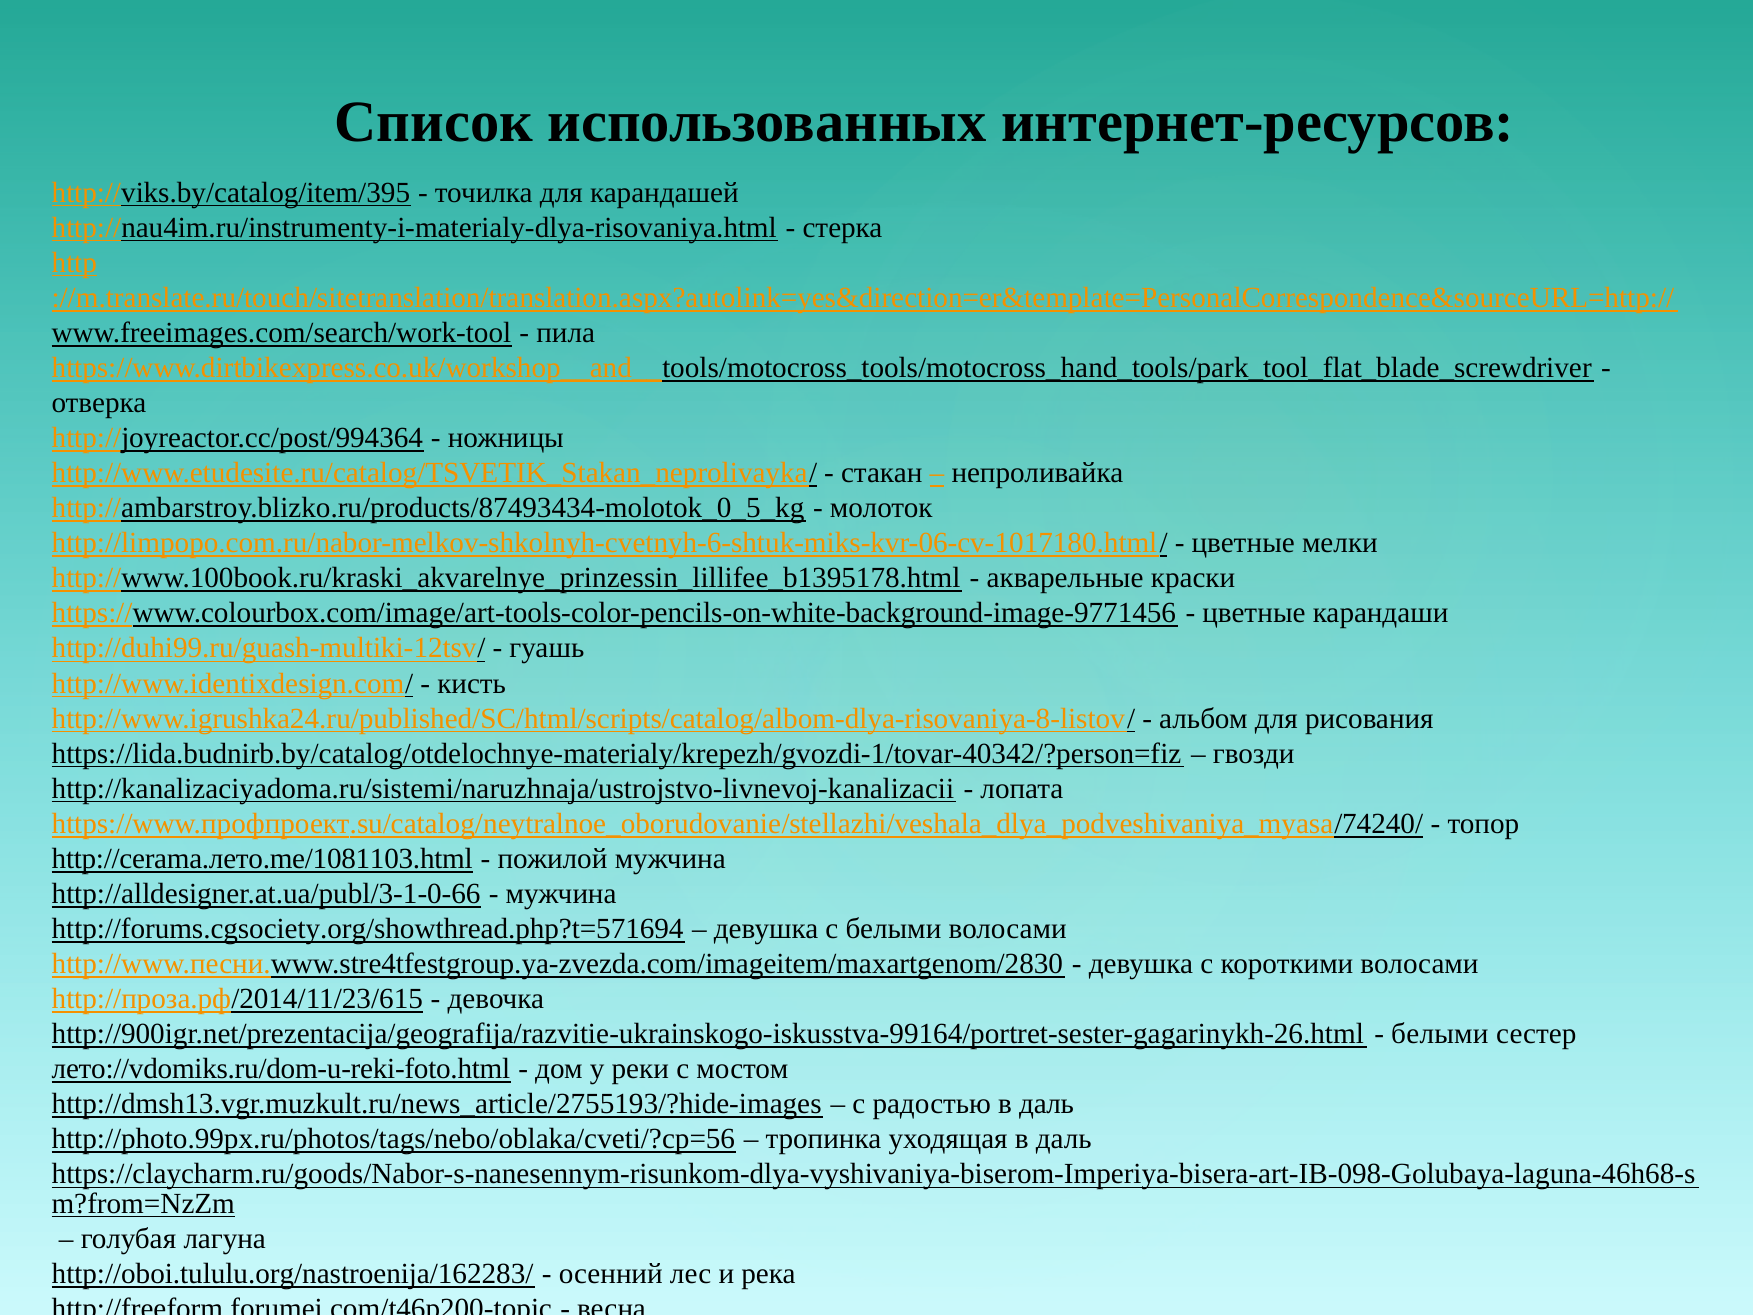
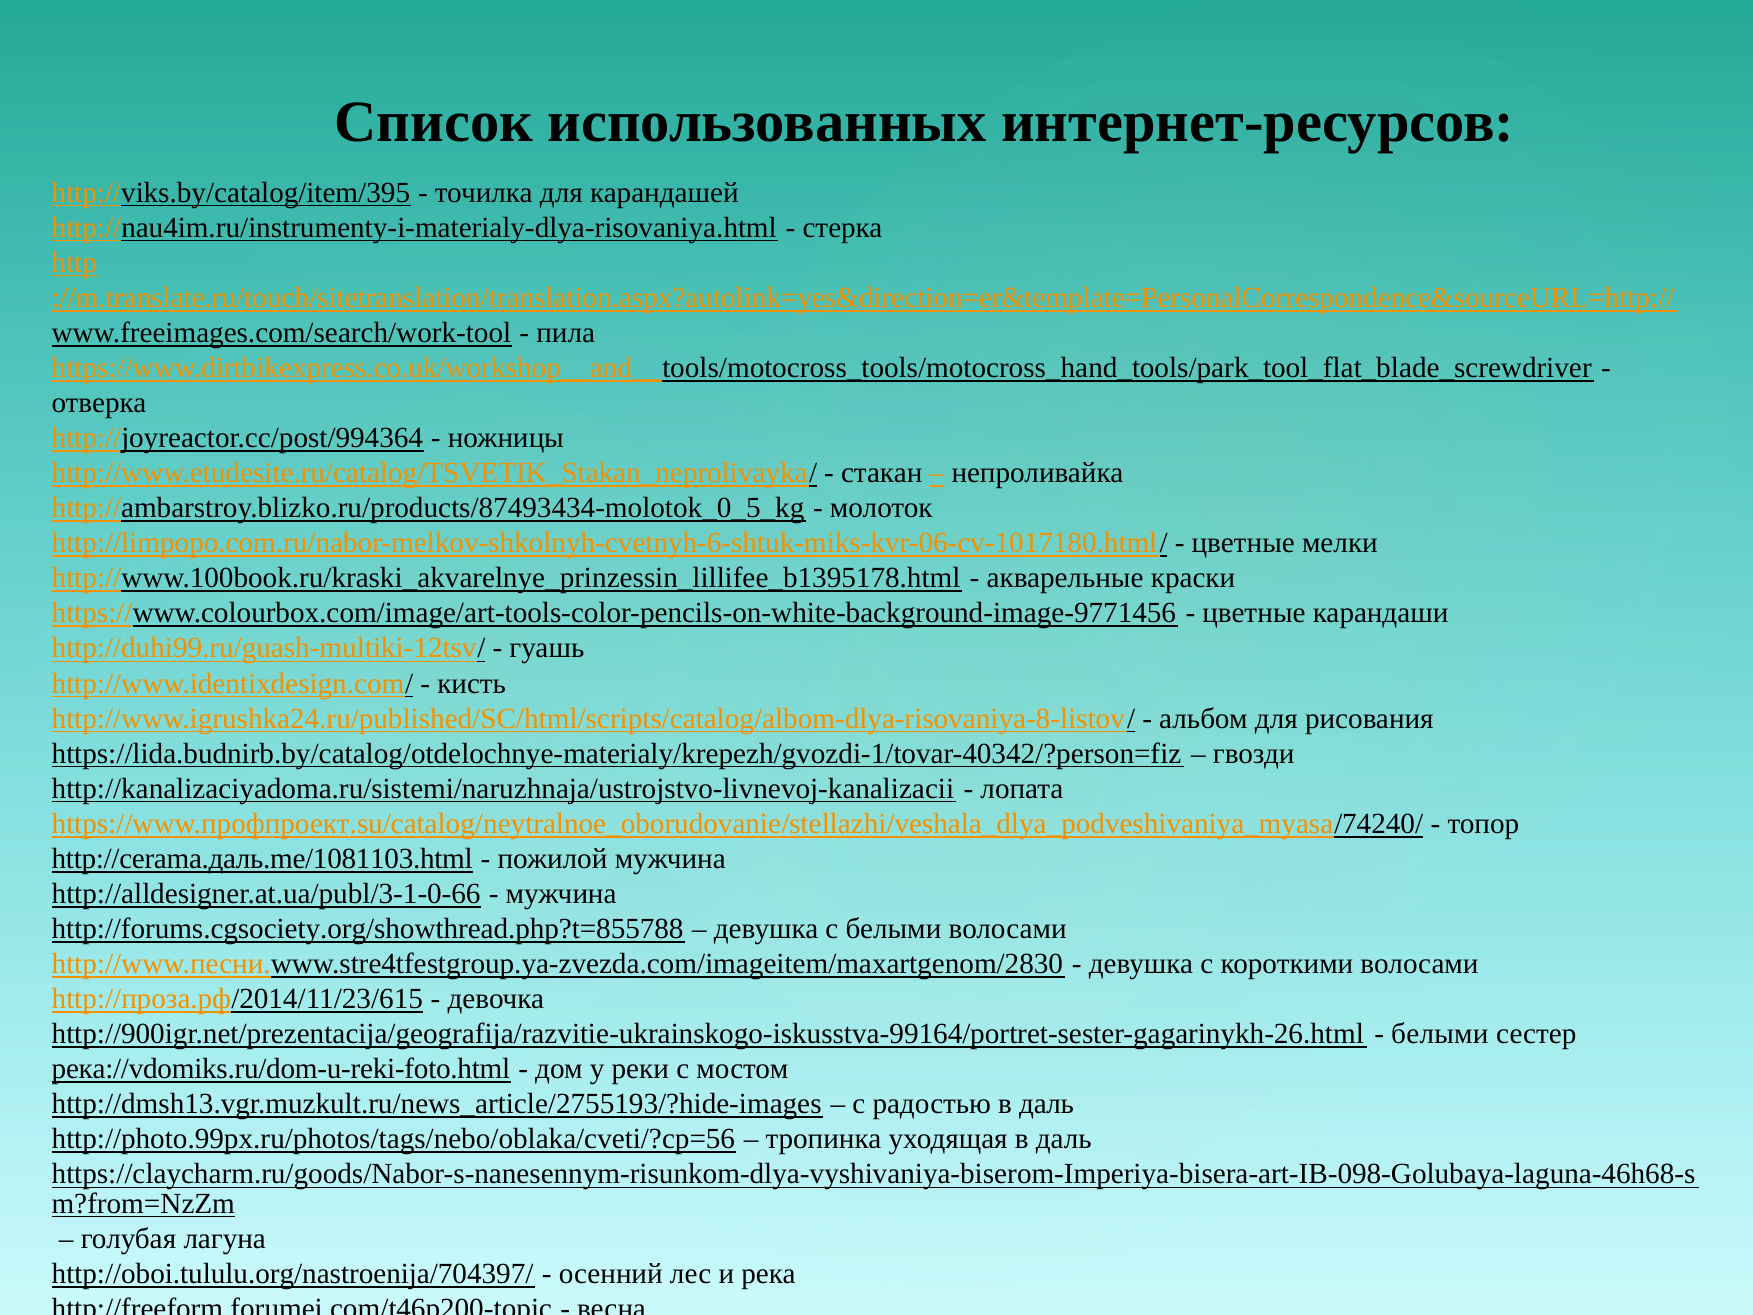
http://cerama.лето.me/1081103.html: http://cerama.лето.me/1081103.html -> http://cerama.даль.me/1081103.html
http://forums.cgsociety.org/showthread.php?t=571694: http://forums.cgsociety.org/showthread.php?t=571694 -> http://forums.cgsociety.org/showthread.php?t=855788
лето://vdomiks.ru/dom-u-reki-foto.html: лето://vdomiks.ru/dom-u-reki-foto.html -> река://vdomiks.ru/dom-u-reki-foto.html
http://oboi.tululu.org/nastroenija/162283/: http://oboi.tululu.org/nastroenija/162283/ -> http://oboi.tululu.org/nastroenija/704397/
